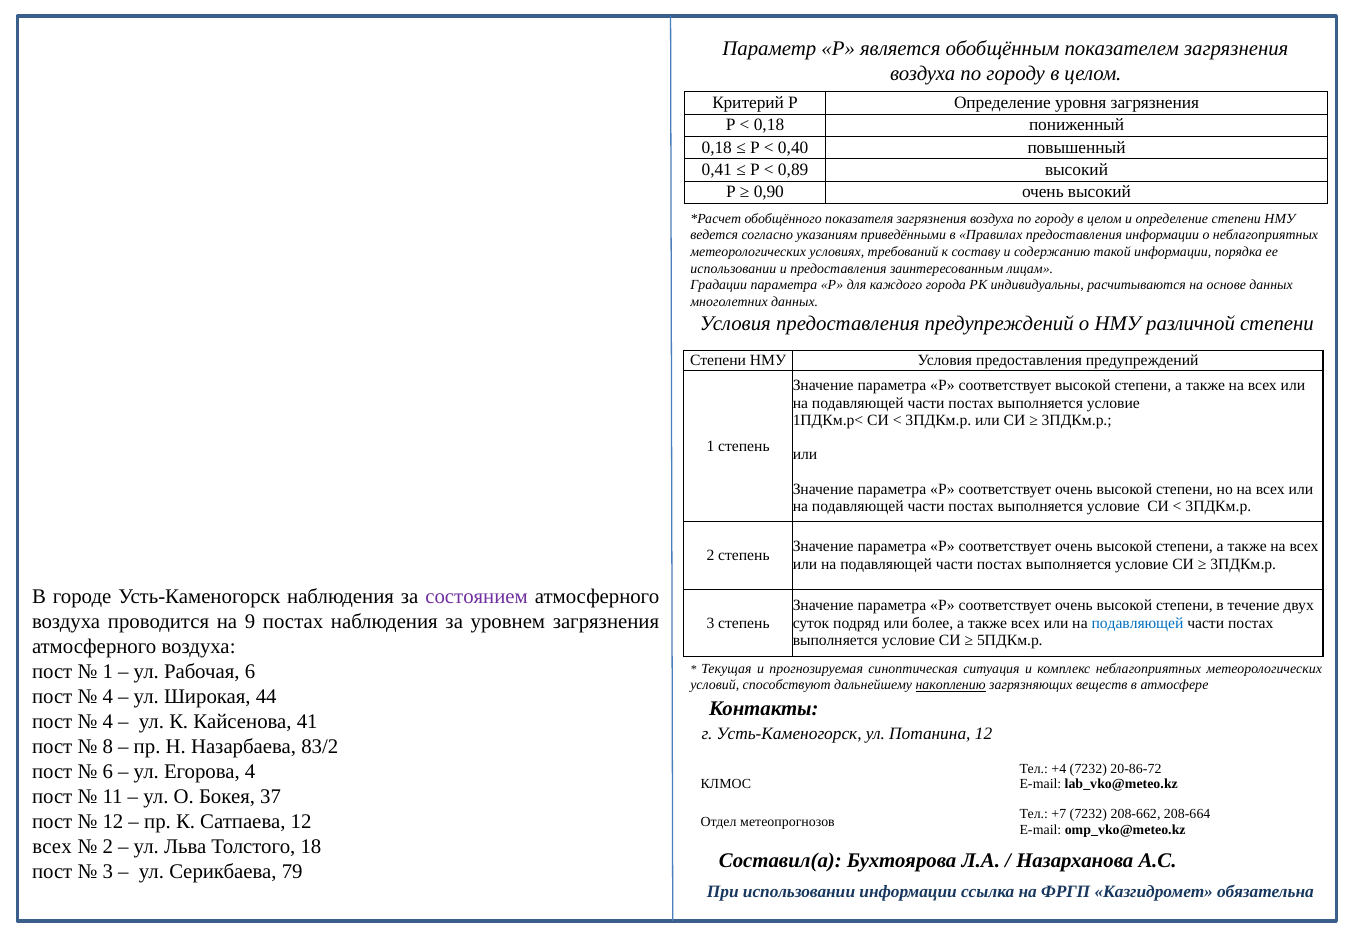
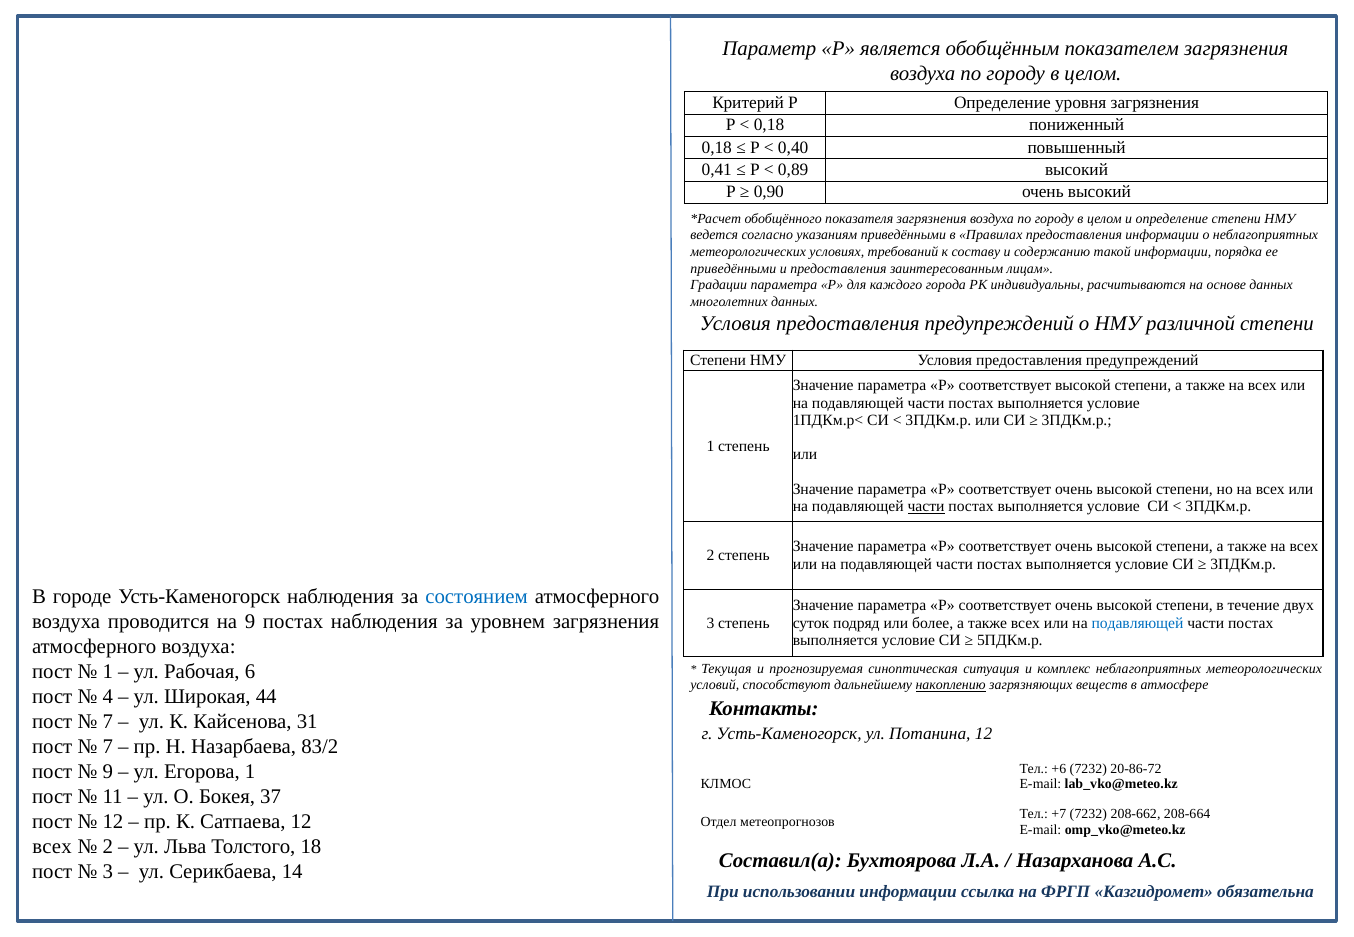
использовании at (733, 269): использовании -> приведёнными
части at (926, 507) underline: none -> present
состоянием colour: purple -> blue
4 at (108, 722): 4 -> 7
41: 41 -> 31
8 at (108, 747): 8 -> 7
6 at (108, 772): 6 -> 9
Егорова 4: 4 -> 1
+4: +4 -> +6
79: 79 -> 14
